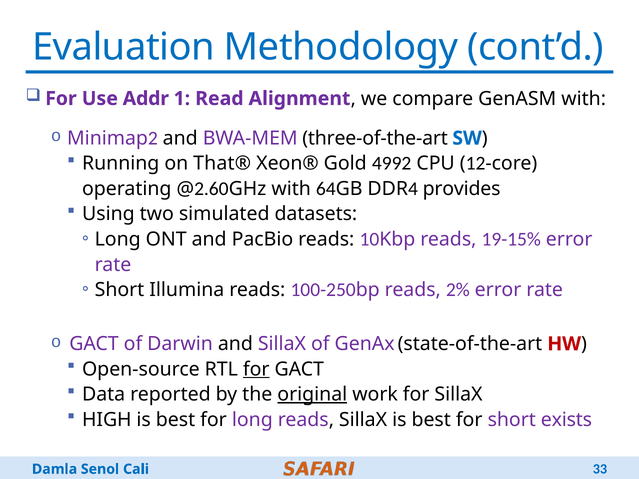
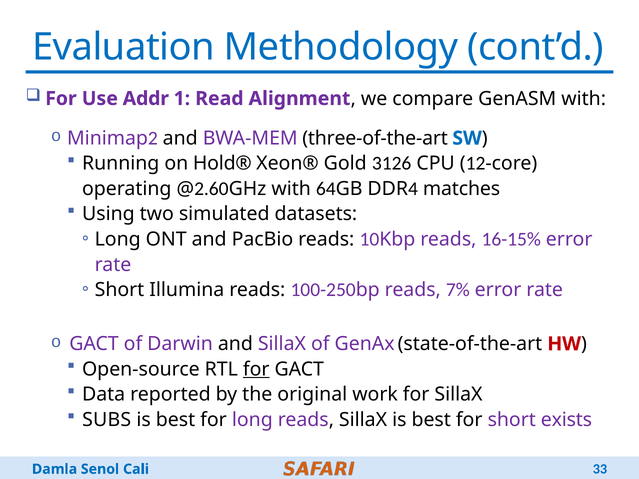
That®: That® -> Hold®
4992: 4992 -> 3126
provides: provides -> matches
19-15%: 19-15% -> 16-15%
2%: 2% -> 7%
original underline: present -> none
HIGH: HIGH -> SUBS
